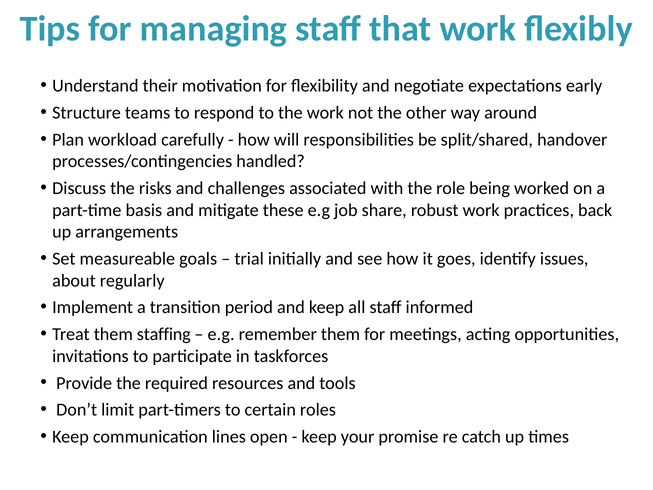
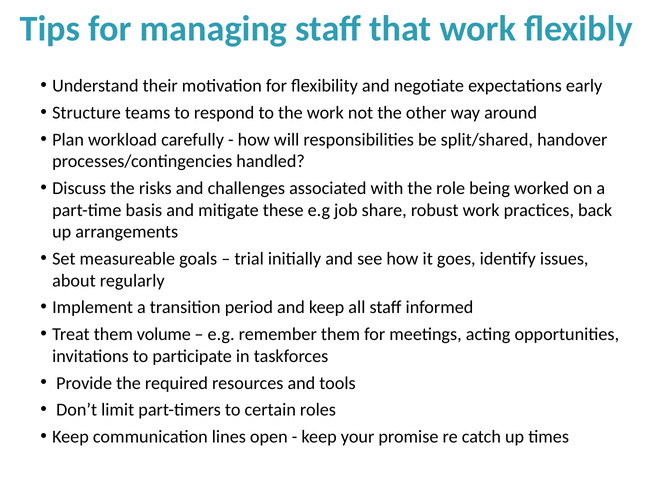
staffing: staffing -> volume
